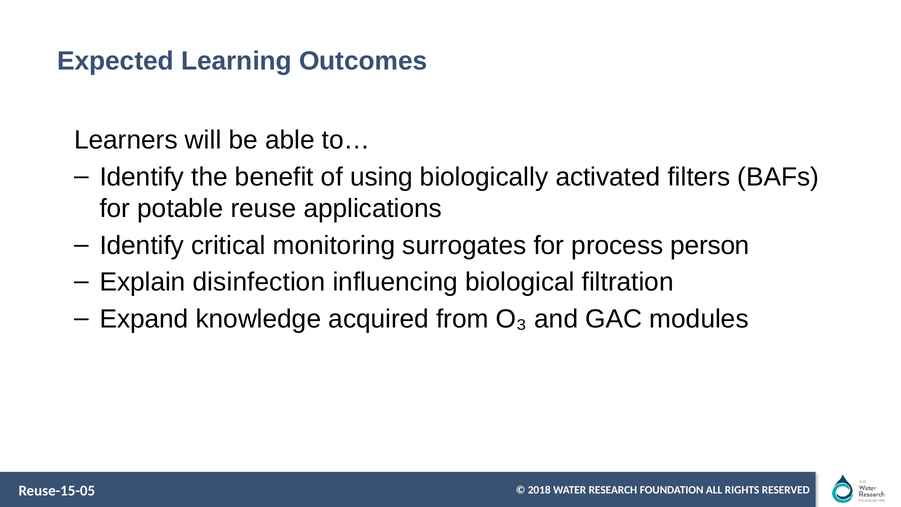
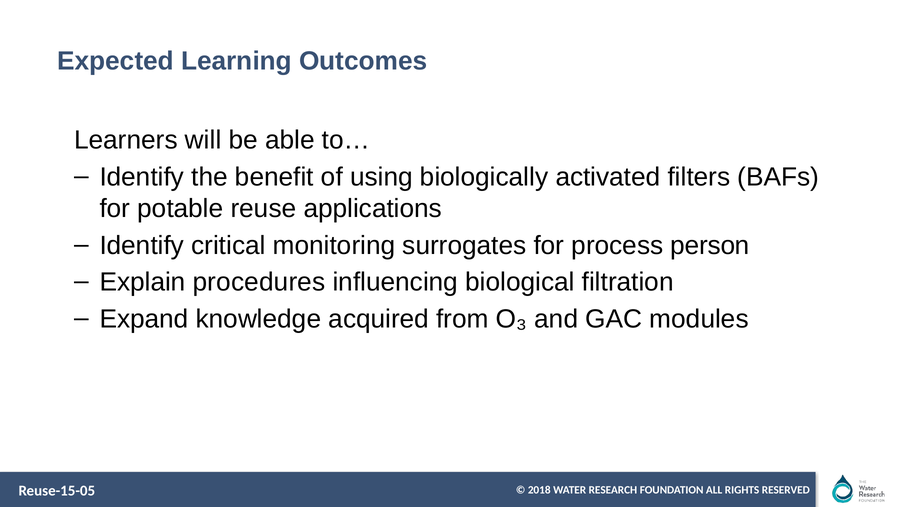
disinfection: disinfection -> procedures
